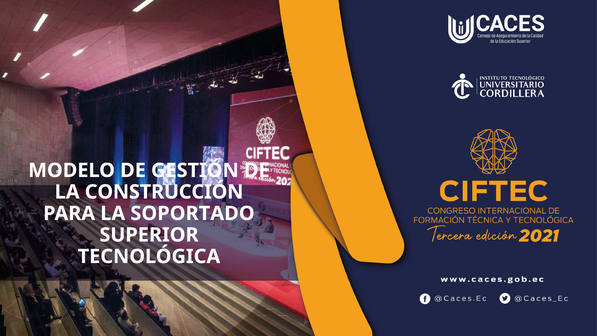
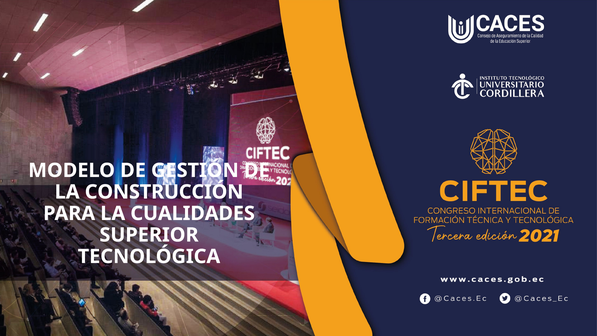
SOPORTADO: SOPORTADO -> CUALIDADES
